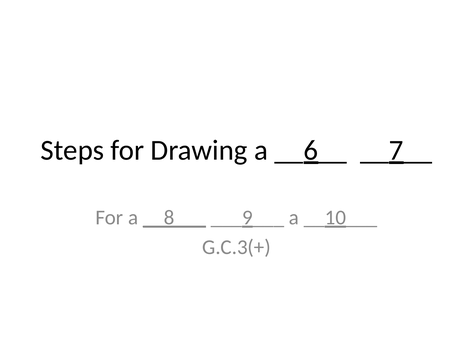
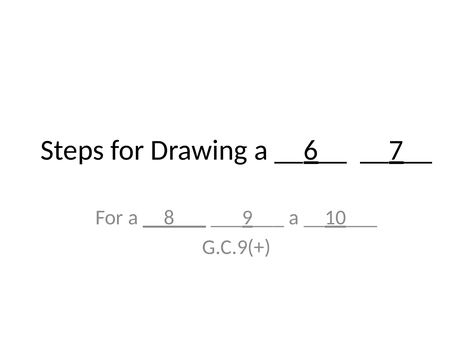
G.C.3(+: G.C.3(+ -> G.C.9(+
